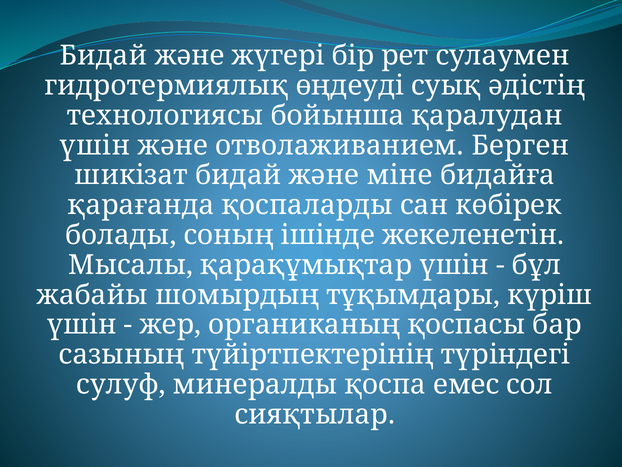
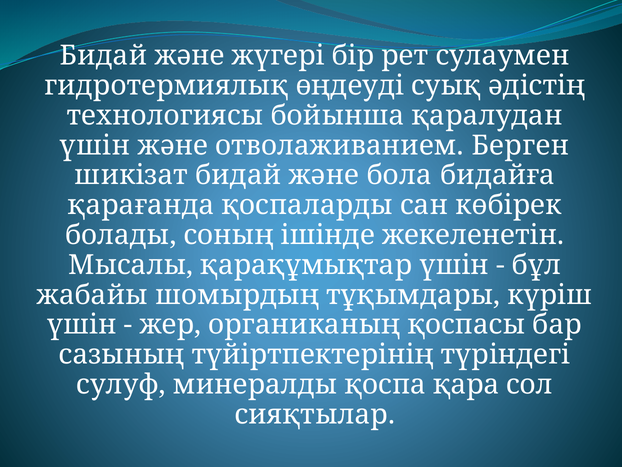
мiне: мiне -> бола
емес: емес -> қара
